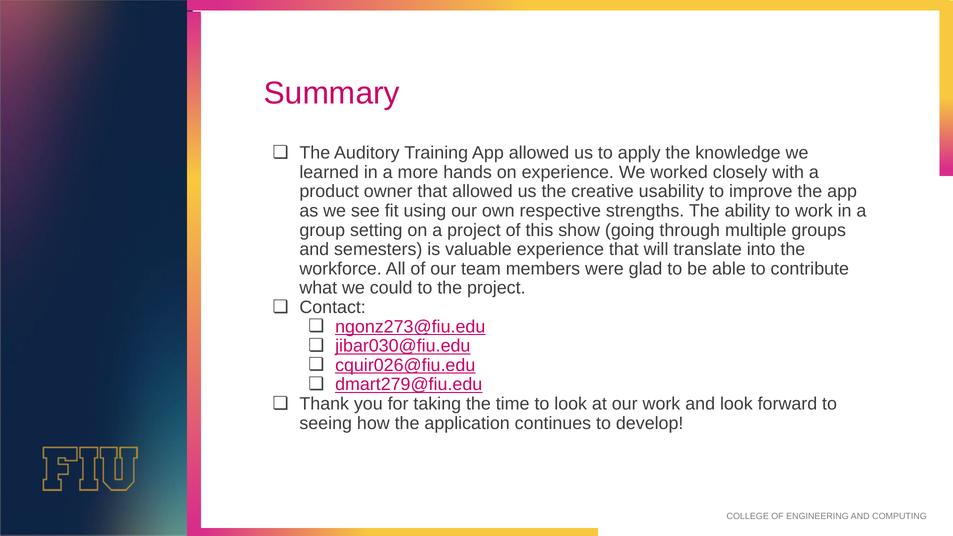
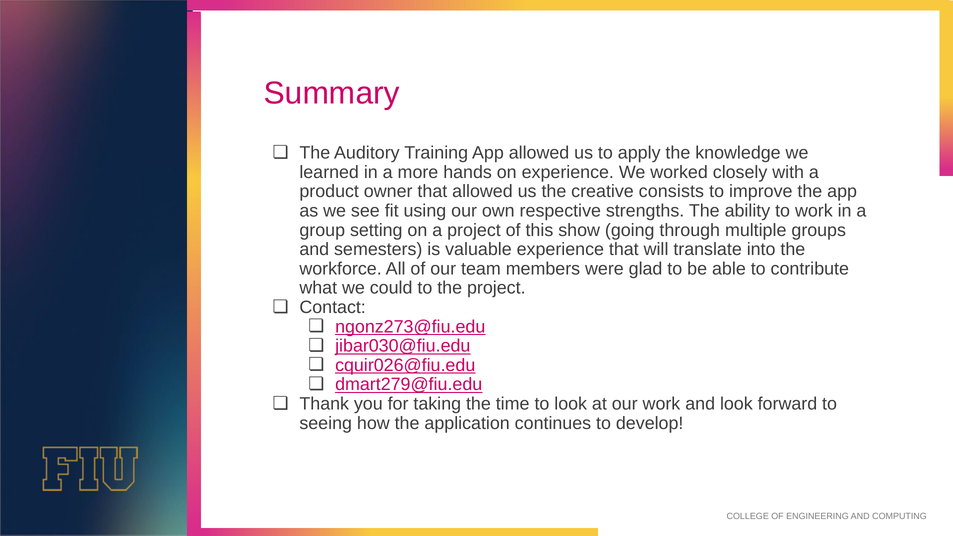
usability: usability -> consists
